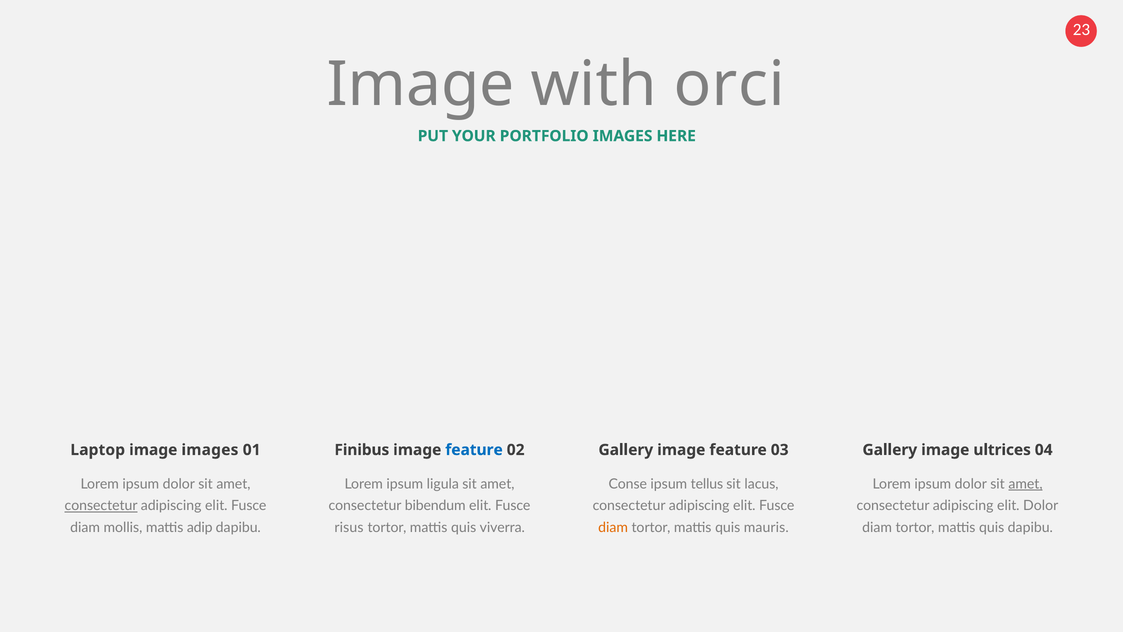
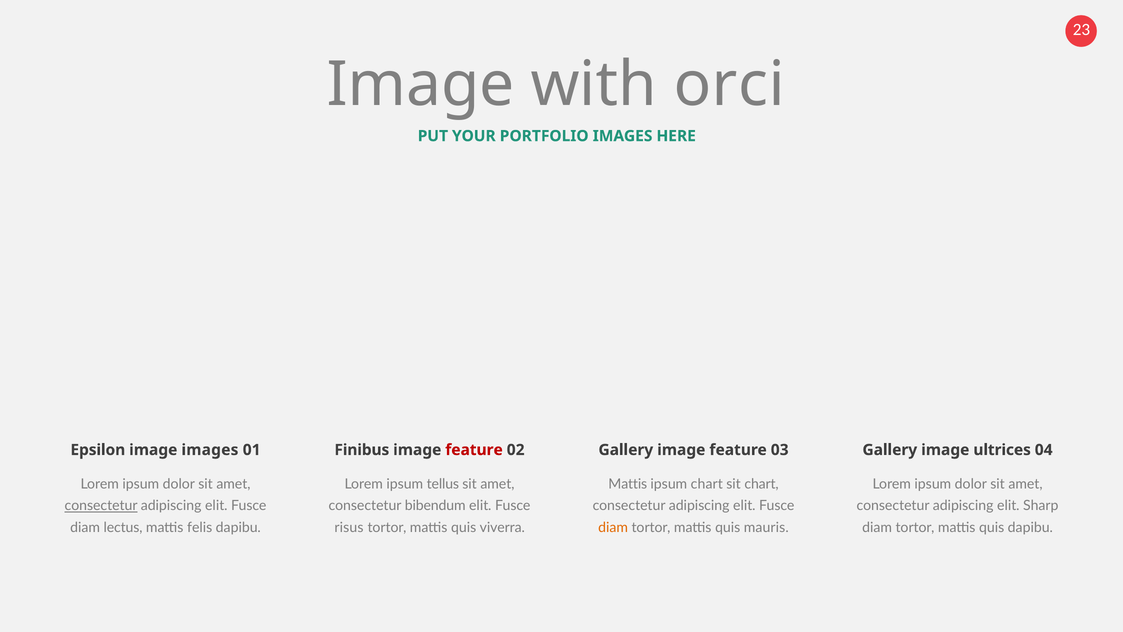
Laptop: Laptop -> Epsilon
feature at (474, 450) colour: blue -> red
ligula: ligula -> tellus
Conse at (628, 484): Conse -> Mattis
ipsum tellus: tellus -> chart
sit lacus: lacus -> chart
amet at (1026, 484) underline: present -> none
elit Dolor: Dolor -> Sharp
mollis: mollis -> lectus
adip: adip -> felis
